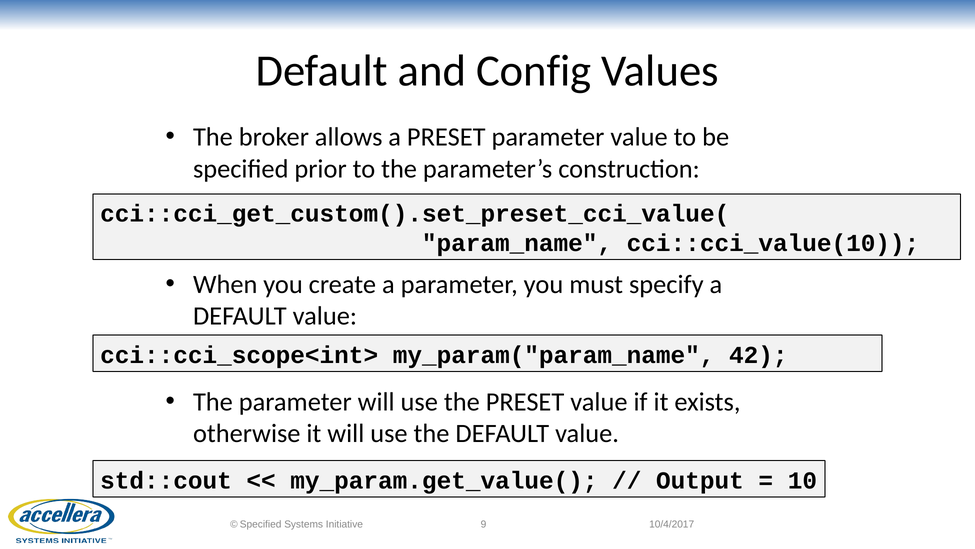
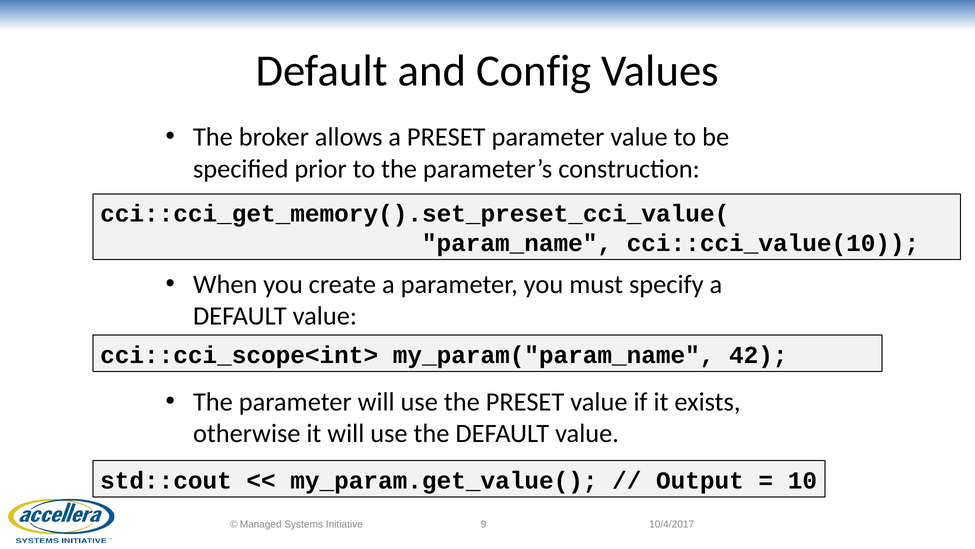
cci::cci_get_custom().set_preset_cci_value(: cci::cci_get_custom().set_preset_cci_value( -> cci::cci_get_memory().set_preset_cci_value(
Specified at (261, 524): Specified -> Managed
